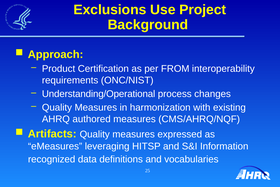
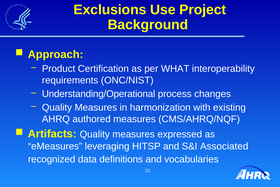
FROM: FROM -> WHAT
Information: Information -> Associated
